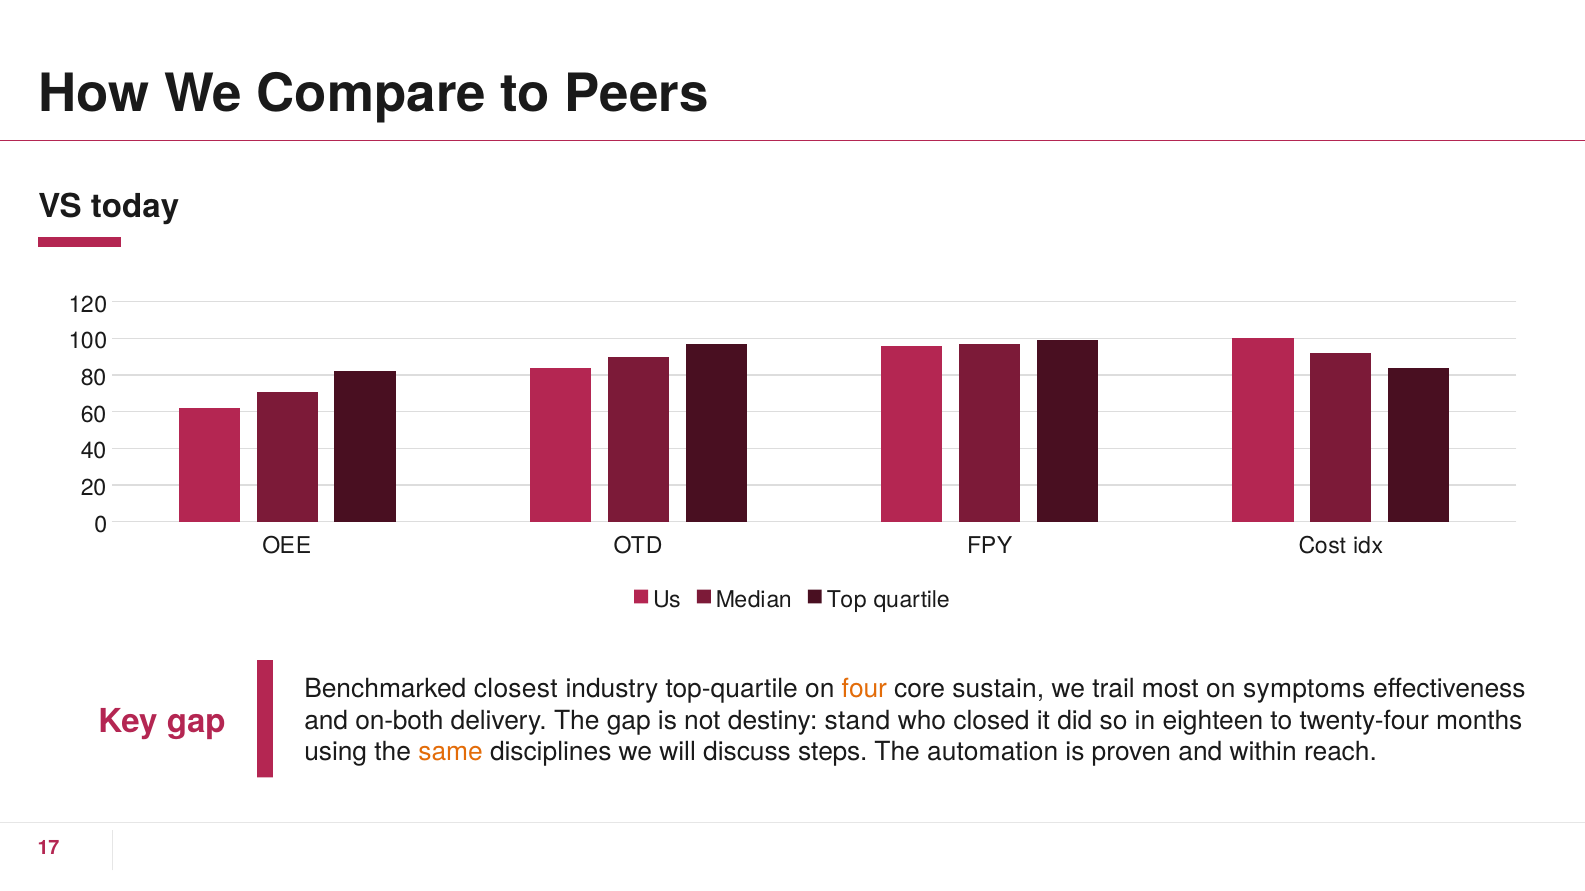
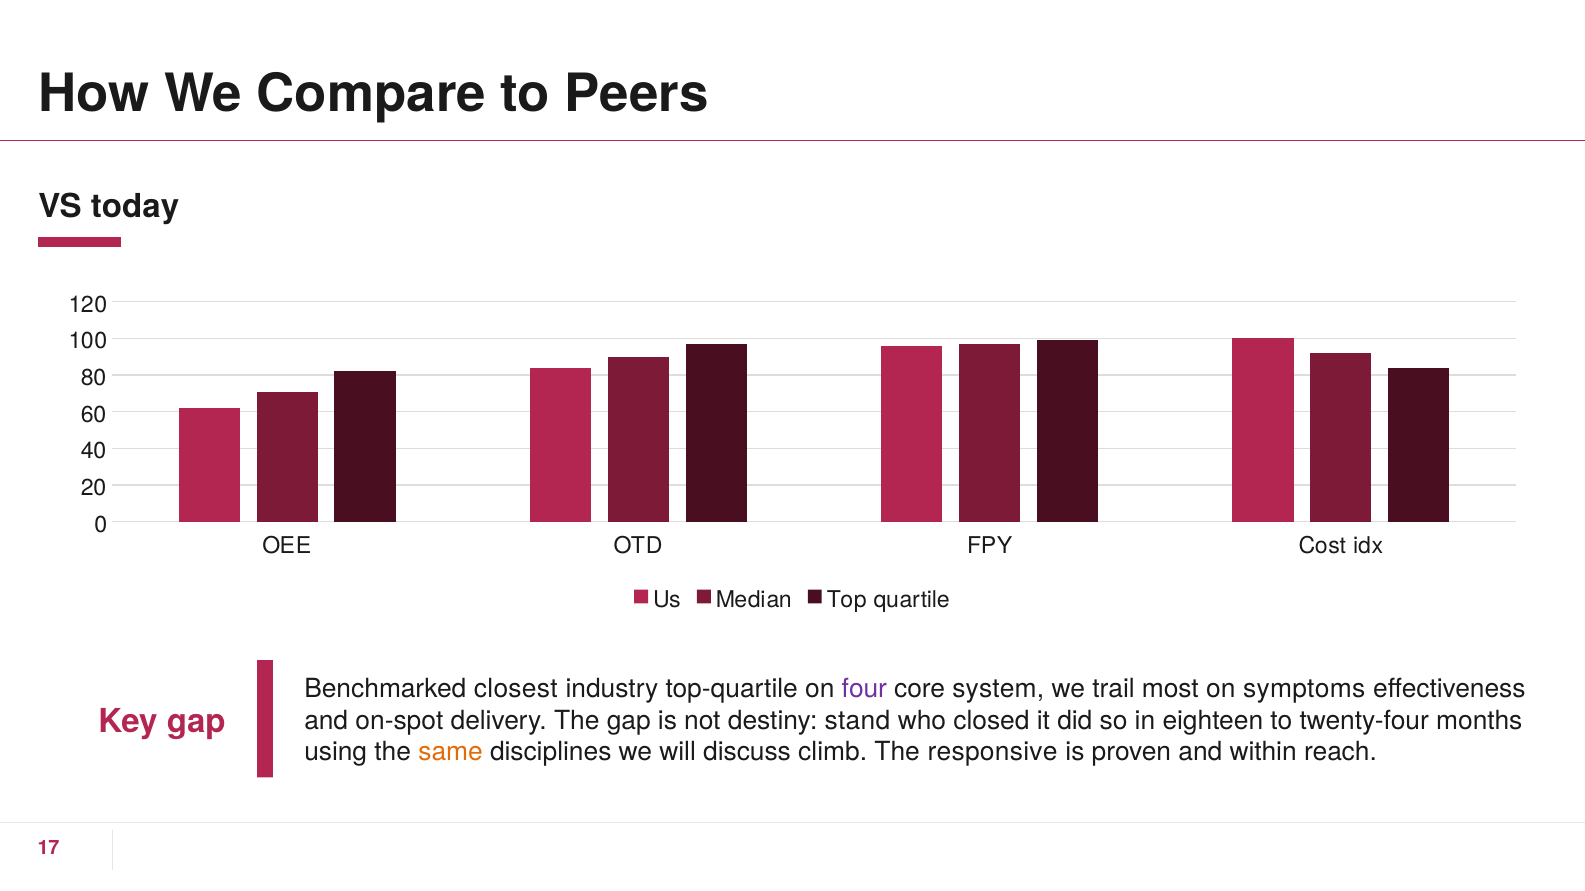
four colour: orange -> purple
sustain: sustain -> system
on-both: on-both -> on-spot
steps: steps -> climb
automation: automation -> responsive
